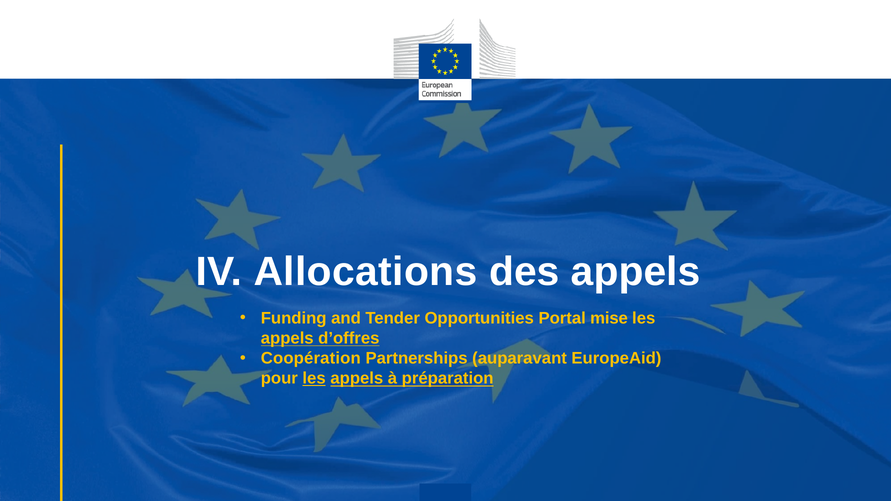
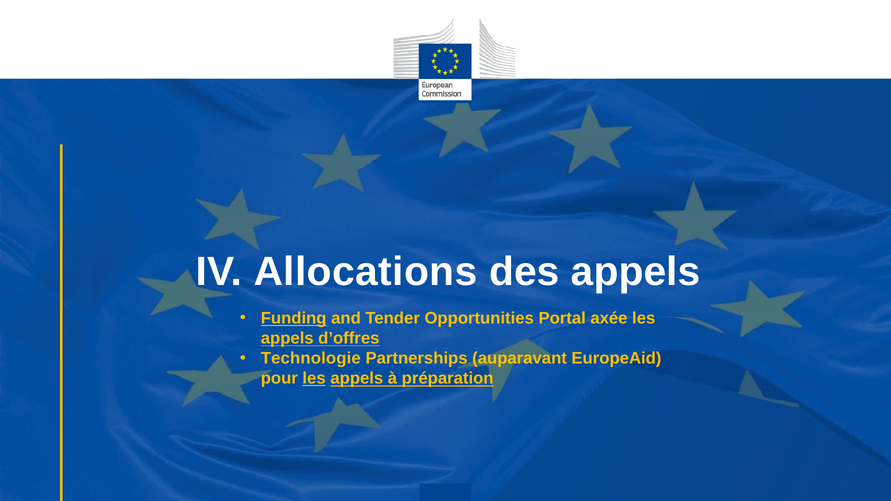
Funding underline: none -> present
mise: mise -> axée
Coopération: Coopération -> Technologie
